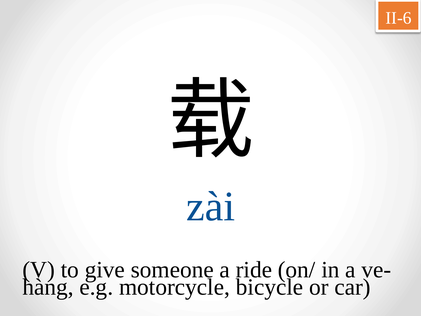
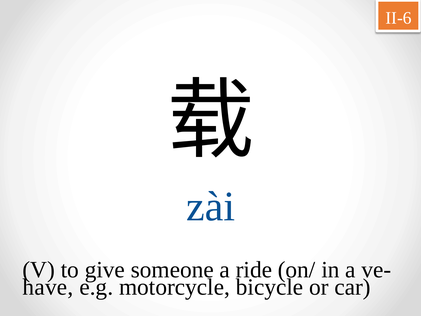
hàng: hàng -> have
